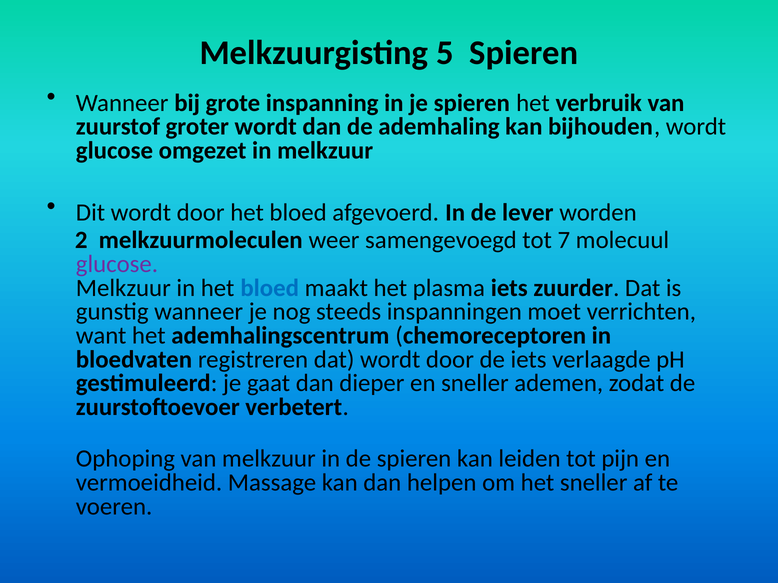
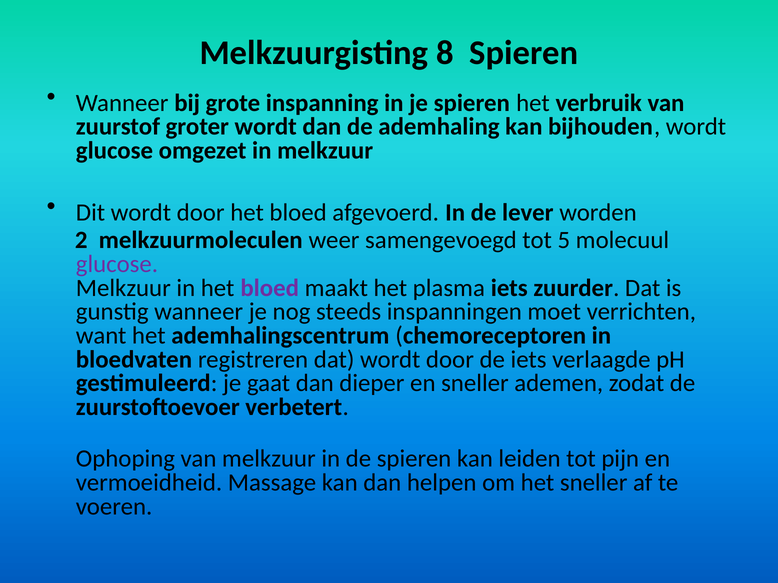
5: 5 -> 8
7: 7 -> 5
bloed at (270, 288) colour: blue -> purple
